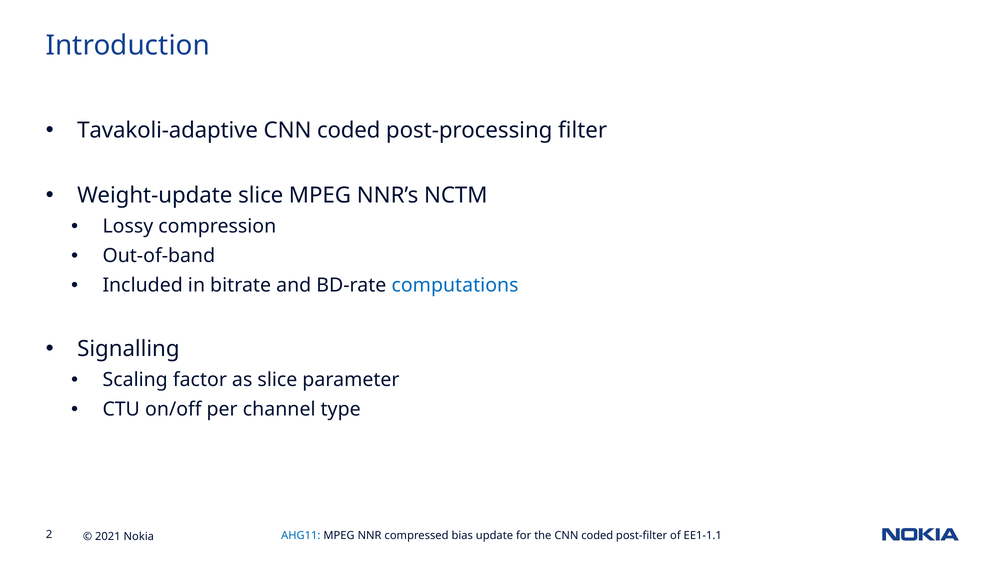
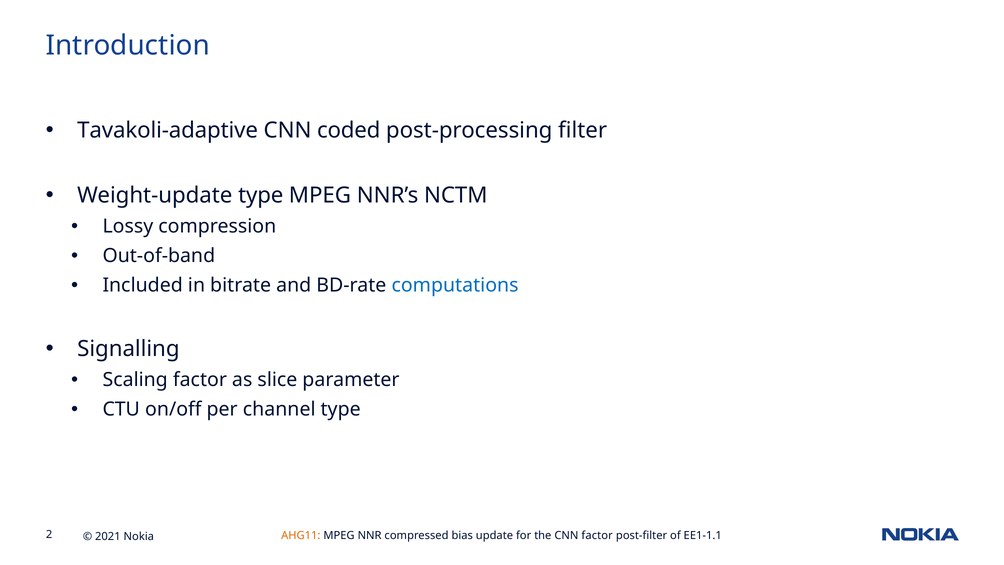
Weight-update slice: slice -> type
AHG11 colour: blue -> orange
the CNN coded: coded -> factor
